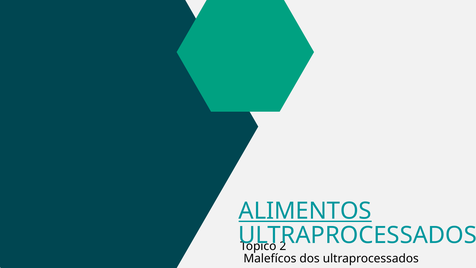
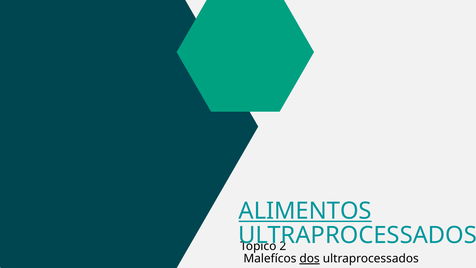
dos underline: none -> present
